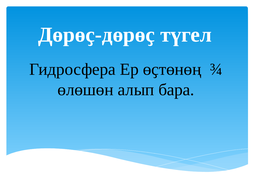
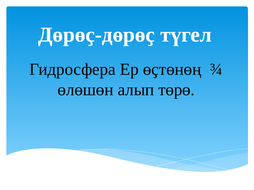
бара: бара -> төрө
